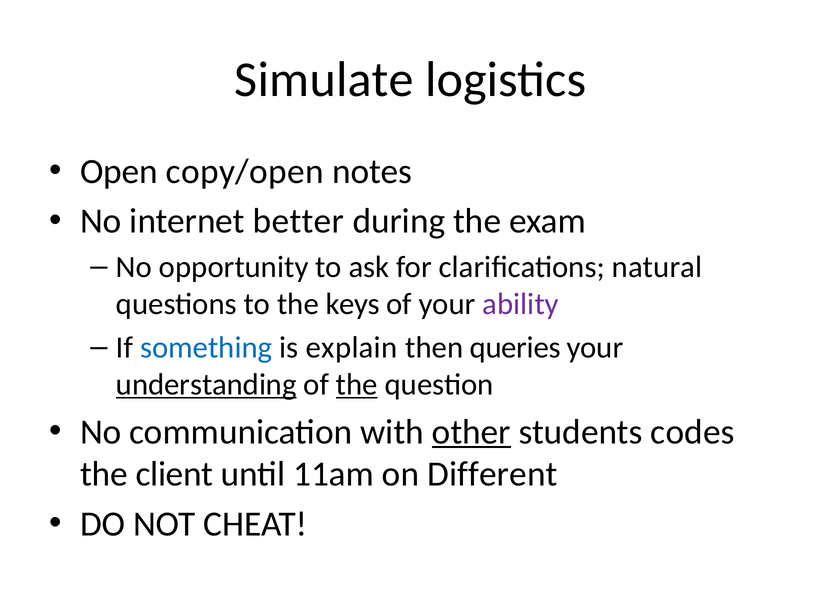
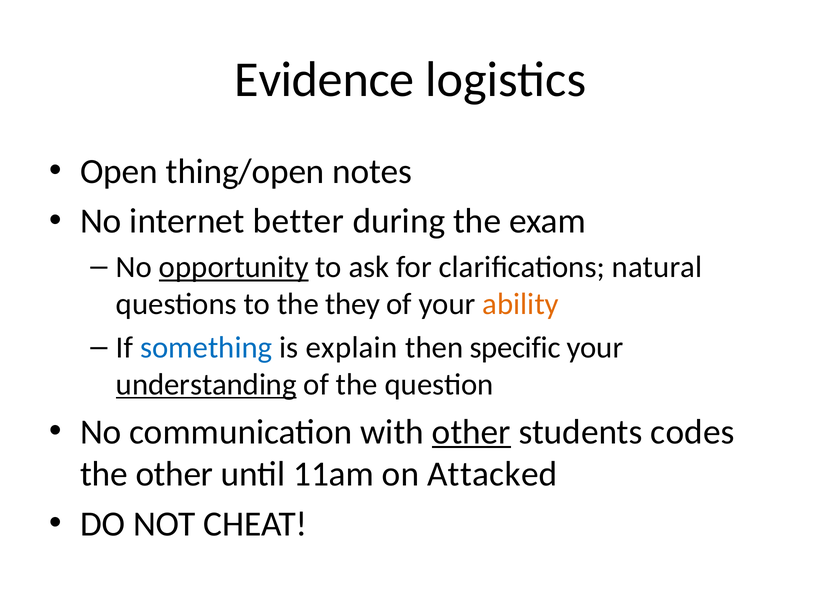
Simulate: Simulate -> Evidence
copy/open: copy/open -> thing/open
opportunity underline: none -> present
keys: keys -> they
ability colour: purple -> orange
queries: queries -> specific
the at (357, 384) underline: present -> none
the client: client -> other
Different: Different -> Attacked
